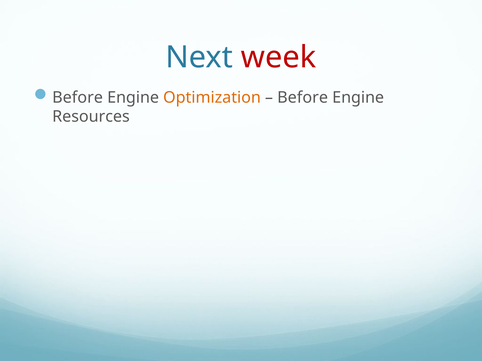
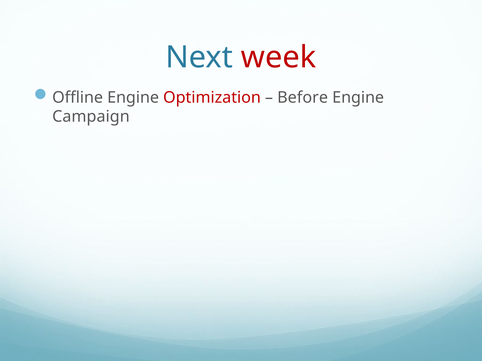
Before at (78, 98): Before -> Offline
Optimization colour: orange -> red
Resources: Resources -> Campaign
